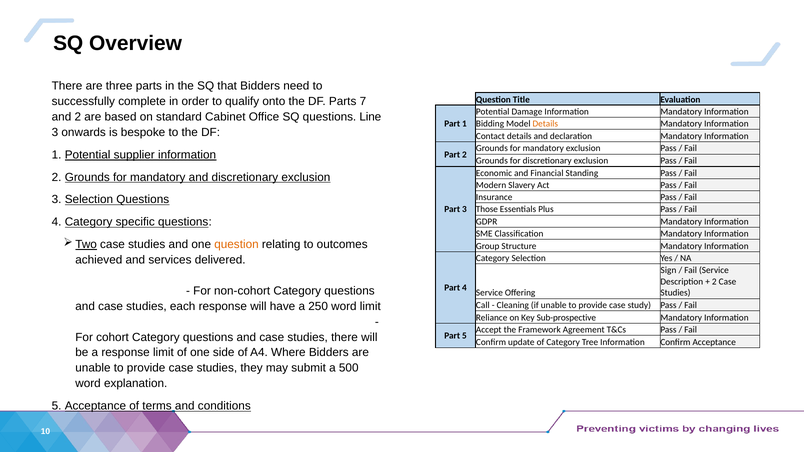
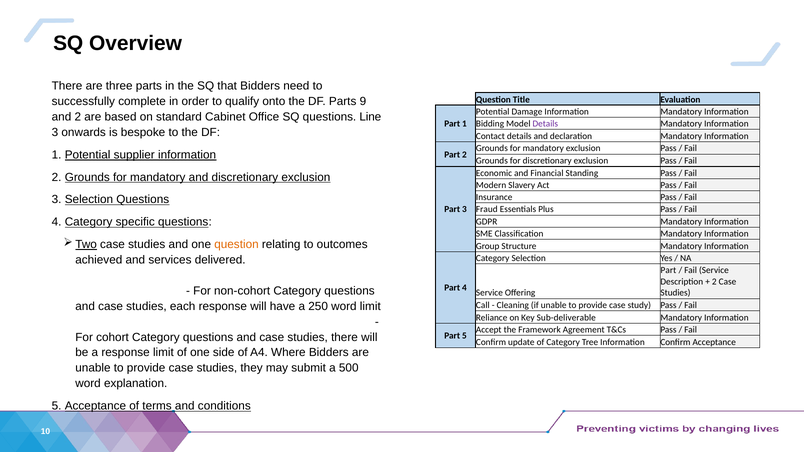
7: 7 -> 9
Details at (545, 124) colour: orange -> purple
Those: Those -> Fraud
Sign at (668, 270): Sign -> Part
Sub-prospective: Sub-prospective -> Sub-deliverable
